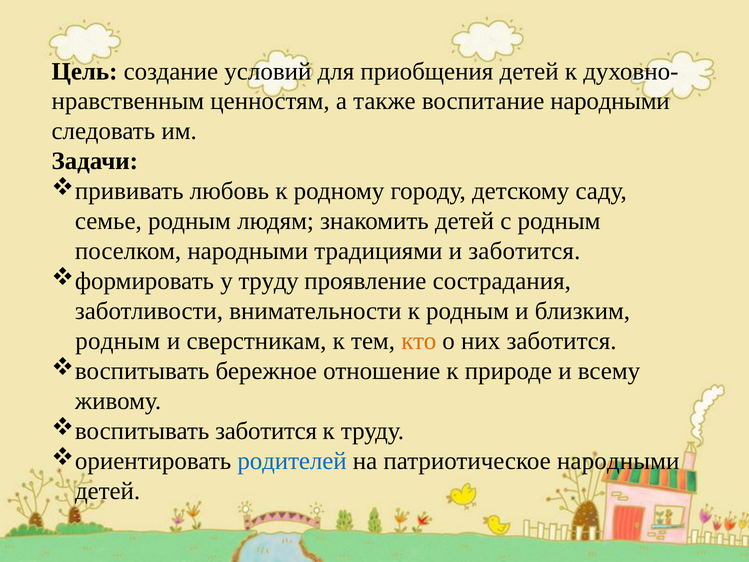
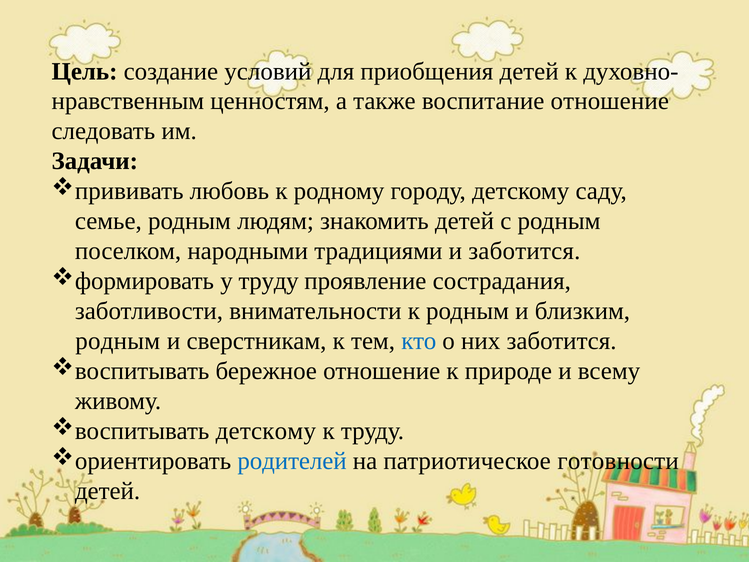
воспитание народными: народными -> отношение
кто colour: orange -> blue
заботится at (266, 431): заботится -> детскому
патриотическое народными: народными -> готовности
